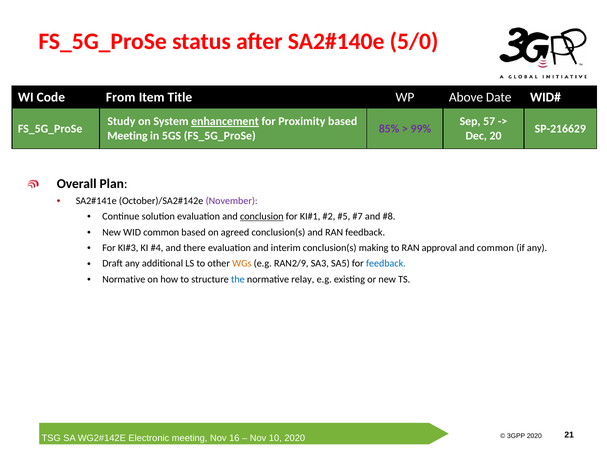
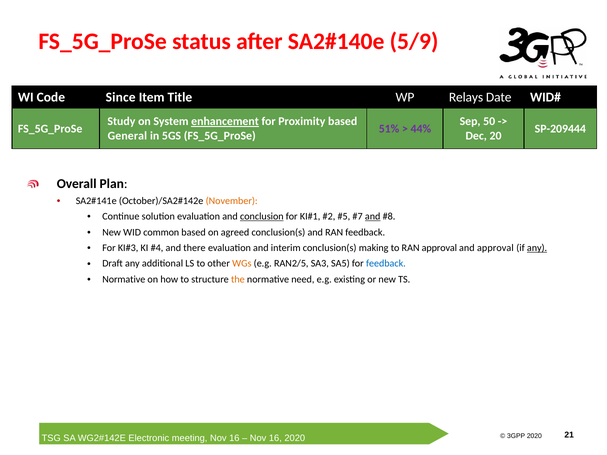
5/0: 5/0 -> 5/9
From: From -> Since
Above: Above -> Relays
57: 57 -> 50
85%: 85% -> 51%
99%: 99% -> 44%
SP-216629: SP-216629 -> SP-209444
Meeting at (127, 136): Meeting -> General
November colour: purple -> orange
and at (373, 217) underline: none -> present
and common: common -> approval
any at (537, 248) underline: none -> present
RAN2/9: RAN2/9 -> RAN2/5
the colour: blue -> orange
relay: relay -> need
10 at (275, 438): 10 -> 16
